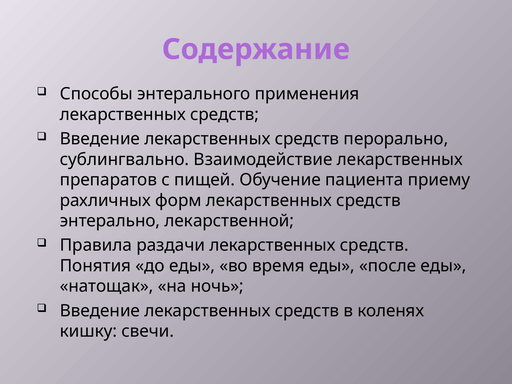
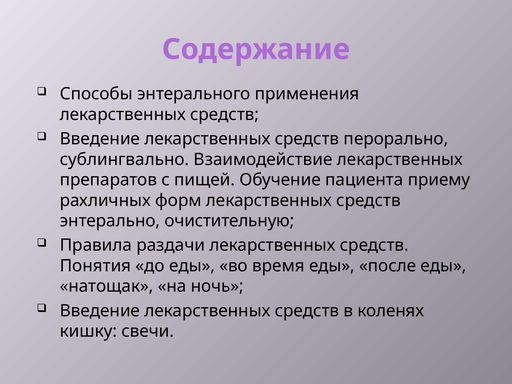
лекарственной: лекарственной -> очистительную
